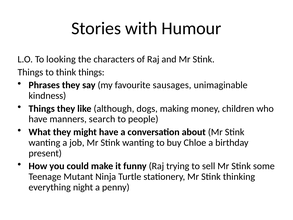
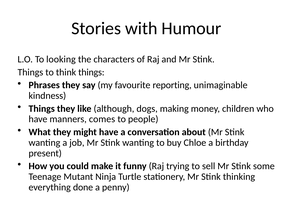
sausages: sausages -> reporting
search: search -> comes
night: night -> done
